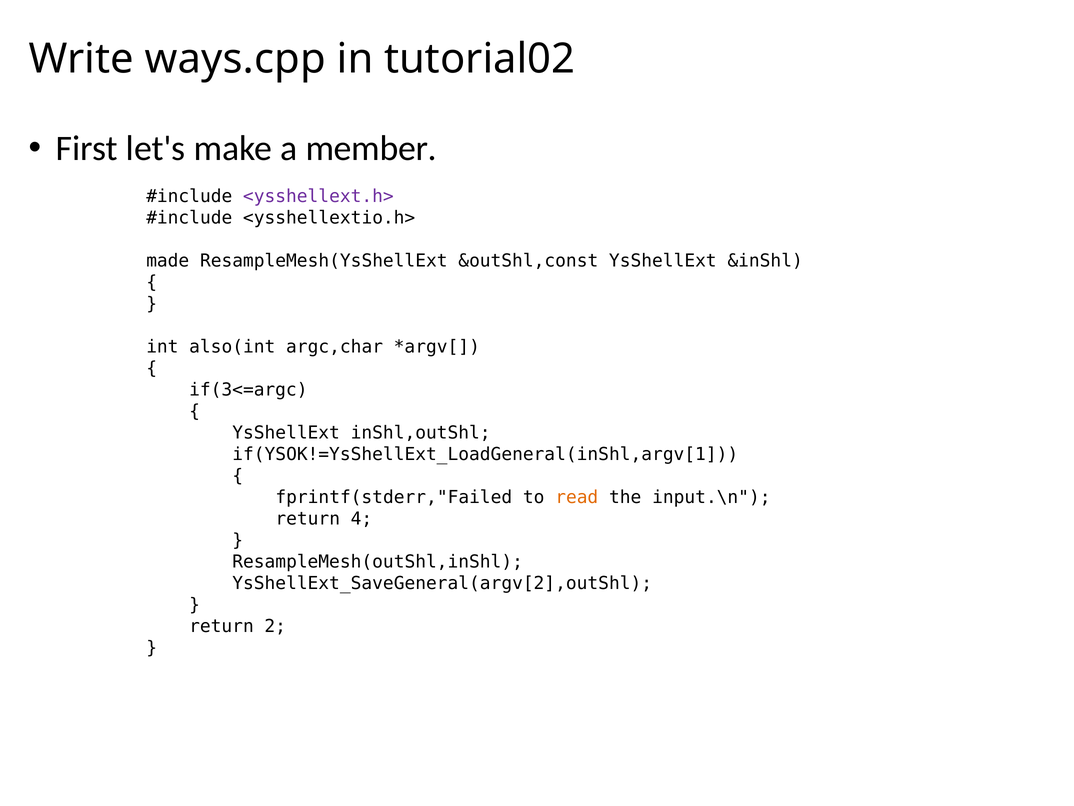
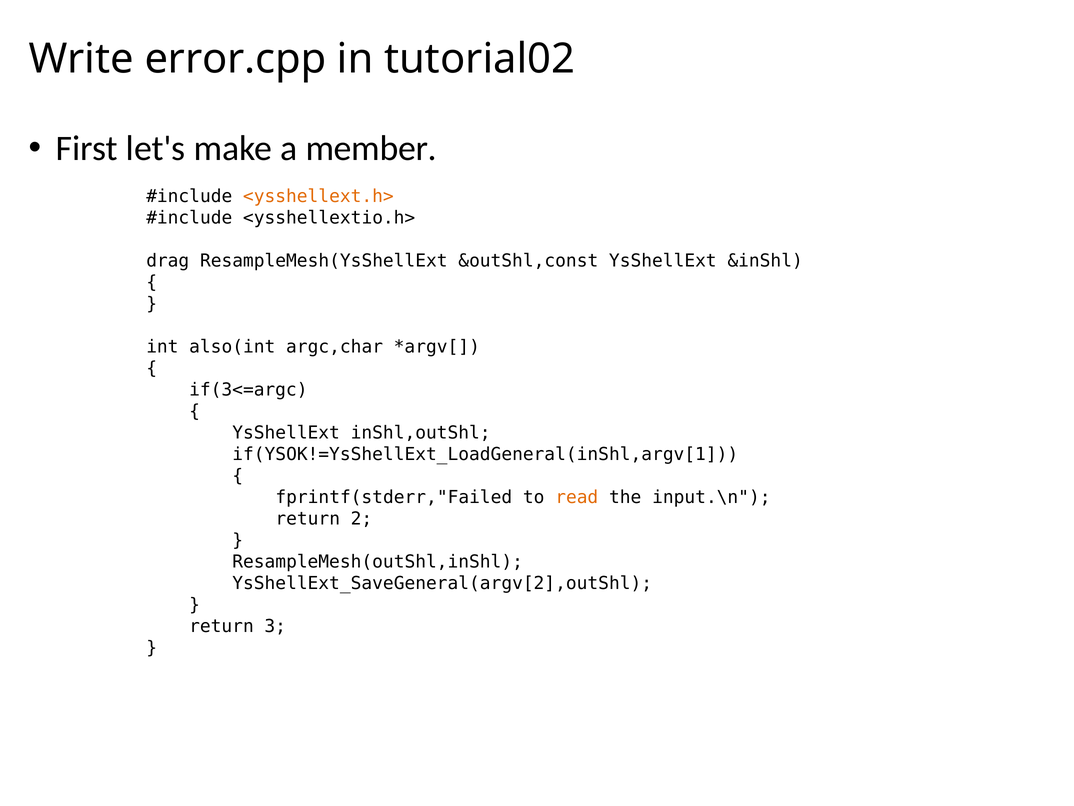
ways.cpp: ways.cpp -> error.cpp
<ysshellext.h> colour: purple -> orange
made: made -> drag
4: 4 -> 2
2: 2 -> 3
